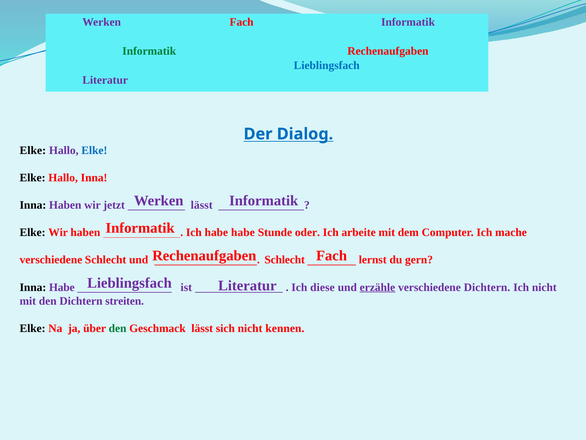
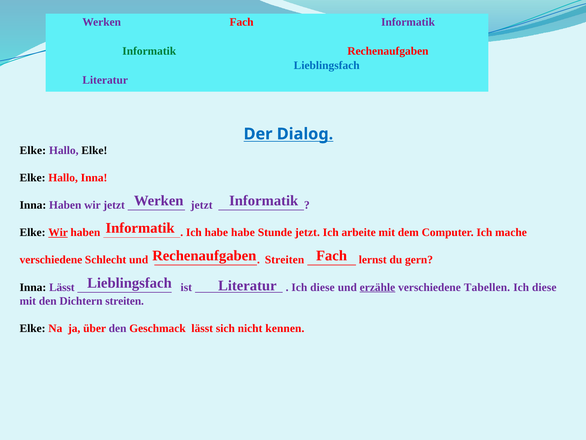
Elke at (94, 150) colour: blue -> black
jetzt lässt: lässt -> jetzt
Wir at (58, 232) underline: none -> present
Stunde oder: oder -> jetzt
Schlecht at (285, 260): Schlecht -> Streiten
Inna Habe: Habe -> Lässt
verschiedene Dichtern: Dichtern -> Tabellen
nicht at (544, 287): nicht -> diese
den at (118, 328) colour: green -> purple
